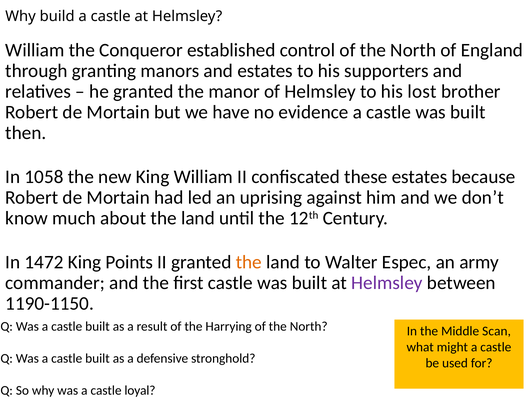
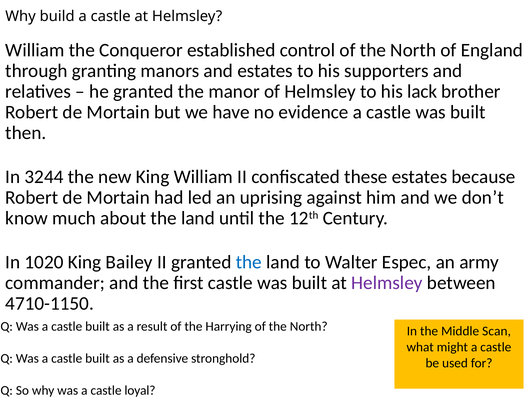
lost: lost -> lack
1058: 1058 -> 3244
1472: 1472 -> 1020
Points: Points -> Bailey
the at (249, 262) colour: orange -> blue
1190-1150: 1190-1150 -> 4710-1150
